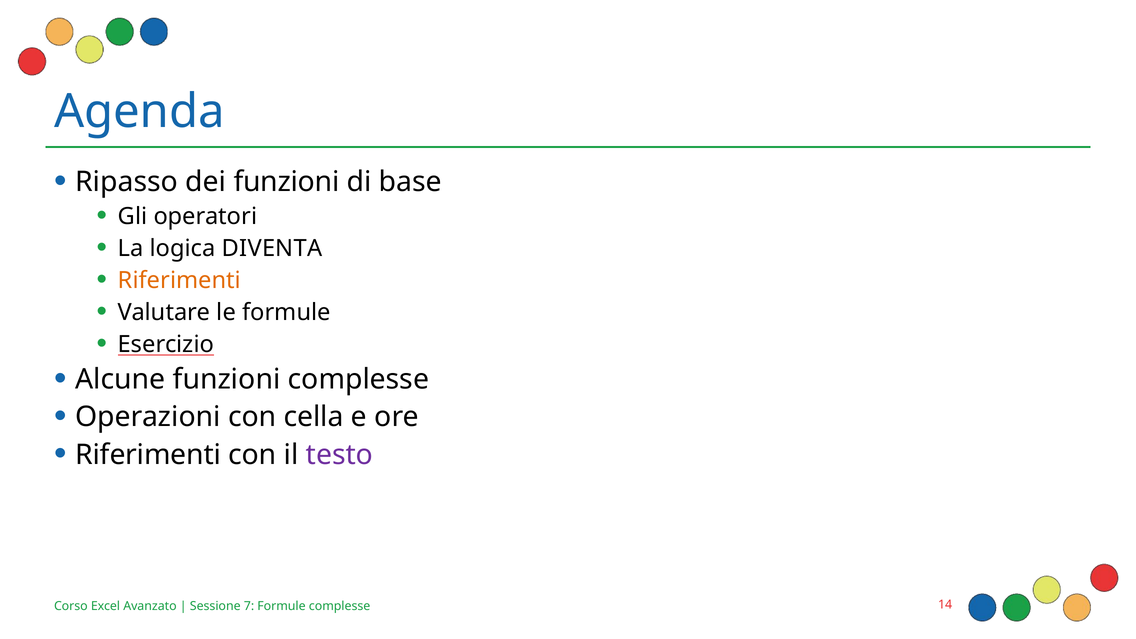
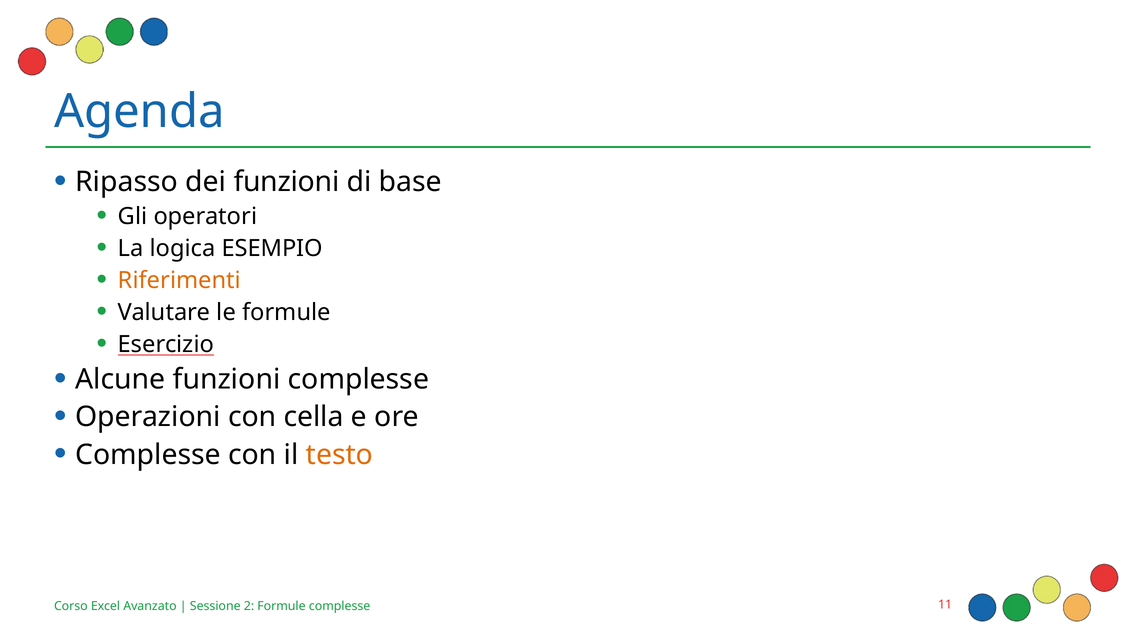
DIVENTA: DIVENTA -> ESEMPIO
Riferimenti at (148, 455): Riferimenti -> Complesse
testo colour: purple -> orange
7: 7 -> 2
14: 14 -> 11
